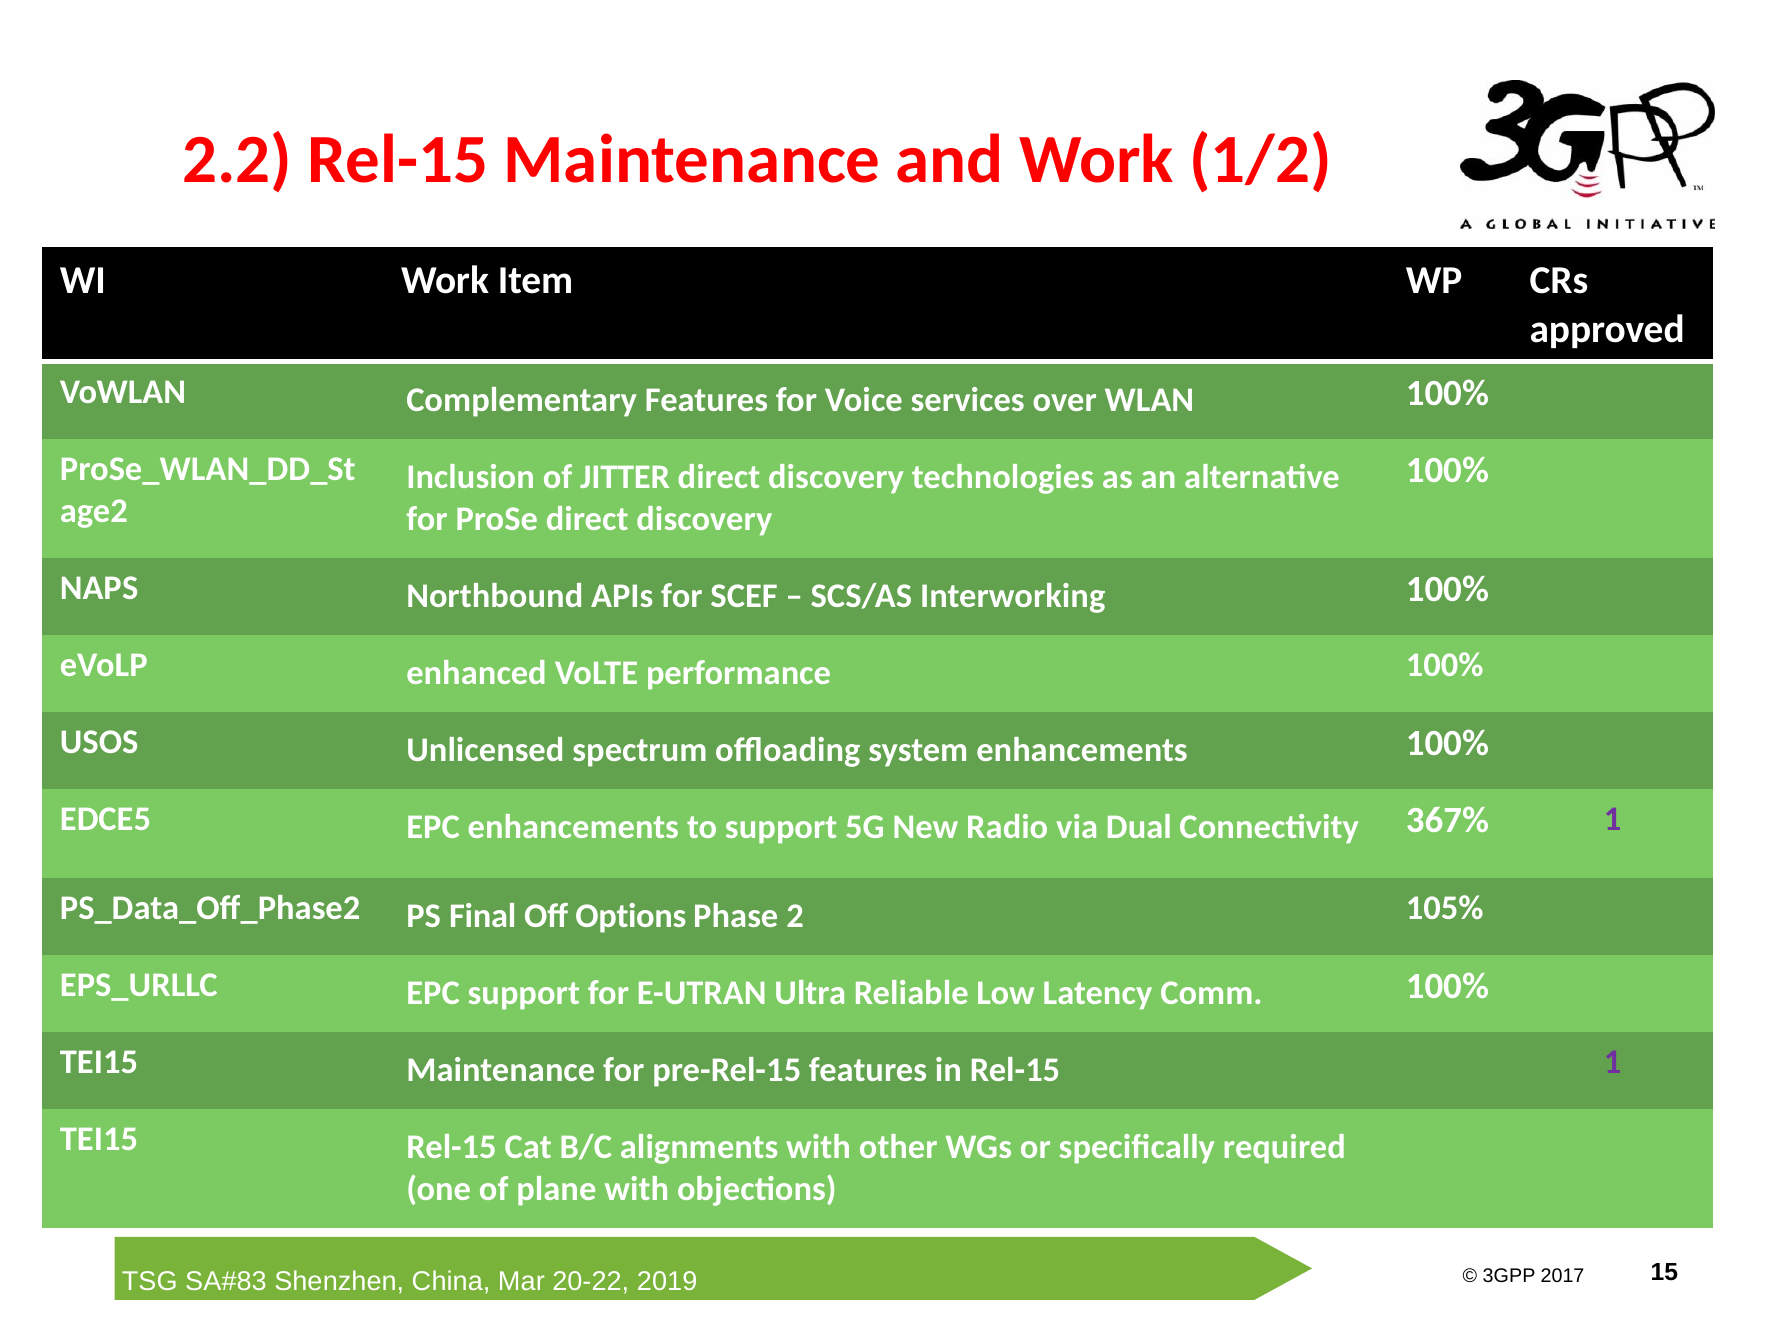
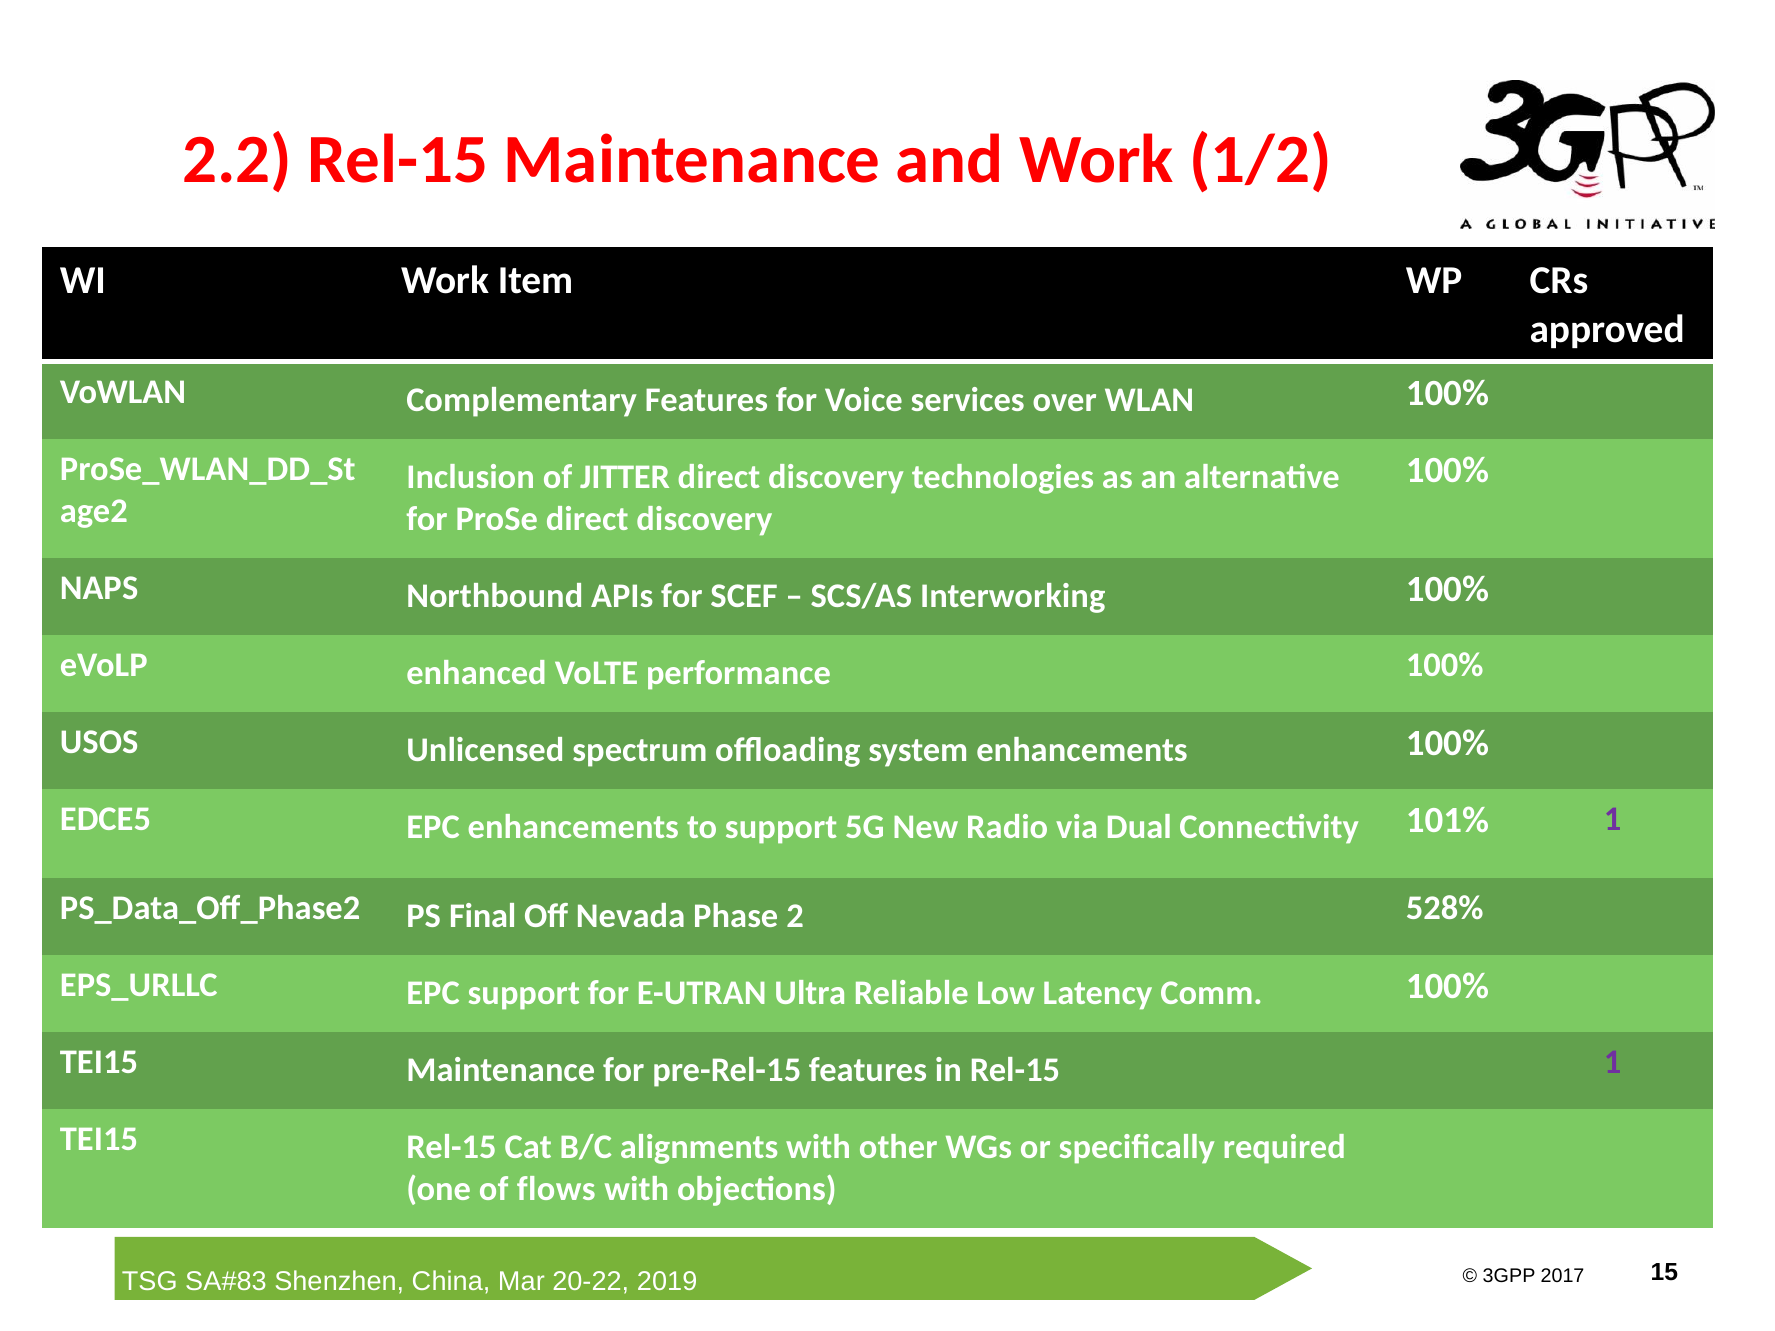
367%: 367% -> 101%
Options: Options -> Nevada
105%: 105% -> 528%
plane: plane -> flows
